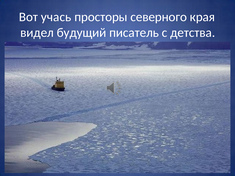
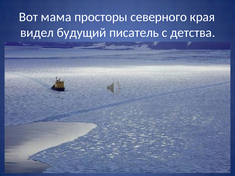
учась: учась -> мама
